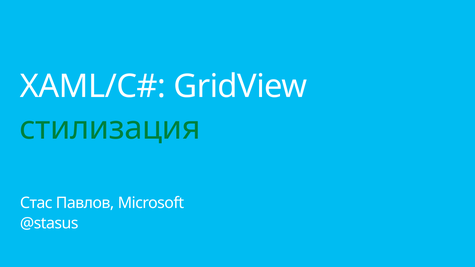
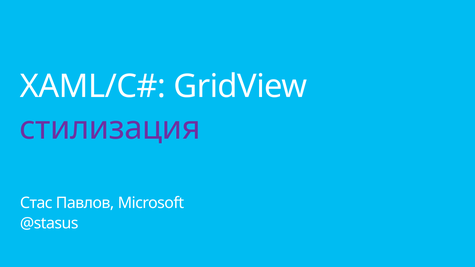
стилизация colour: green -> purple
